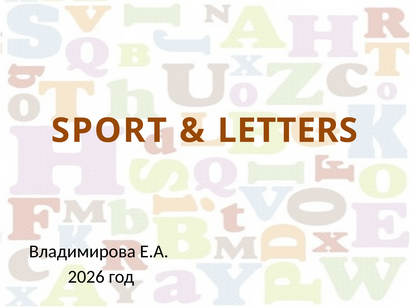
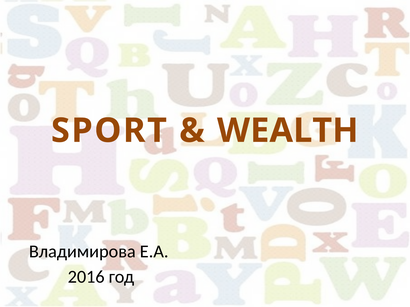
LETTERS: LETTERS -> WEALTH
2026: 2026 -> 2016
